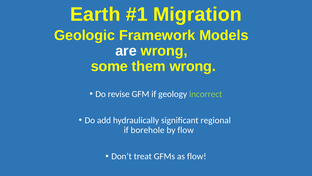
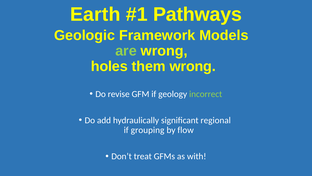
Migration: Migration -> Pathways
are colour: white -> light green
some: some -> holes
borehole: borehole -> grouping
as flow: flow -> with
